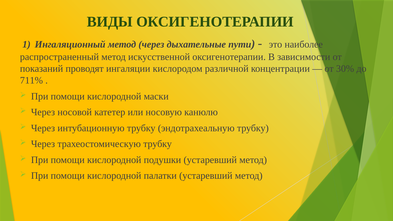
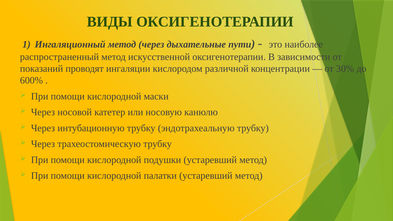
711%: 711% -> 600%
